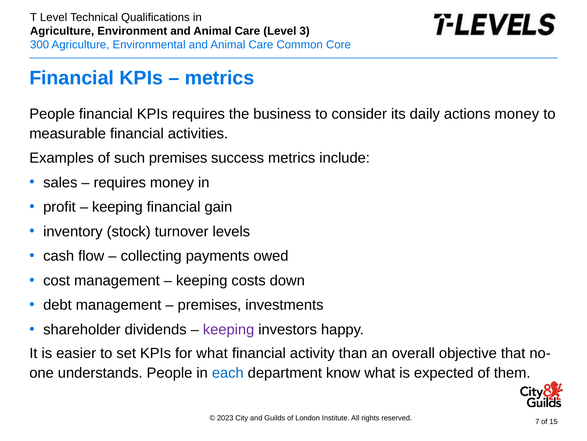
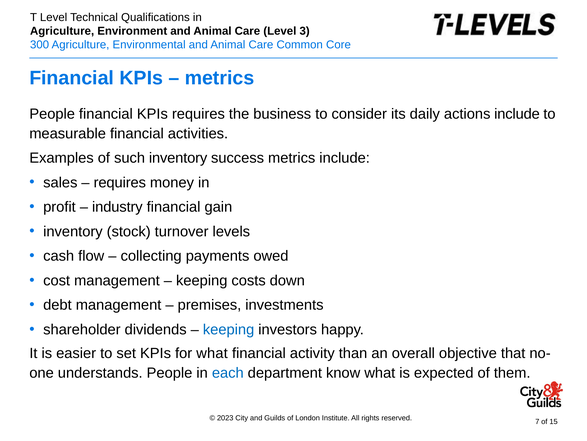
actions money: money -> include
such premises: premises -> inventory
keeping at (117, 207): keeping -> industry
keeping at (229, 329) colour: purple -> blue
